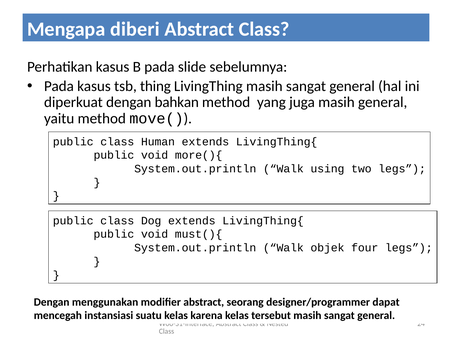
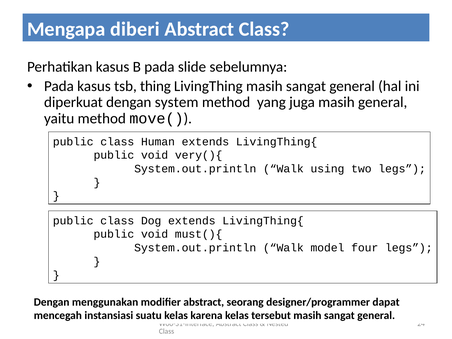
bahkan: bahkan -> system
more(){: more(){ -> very(){
objek: objek -> model
